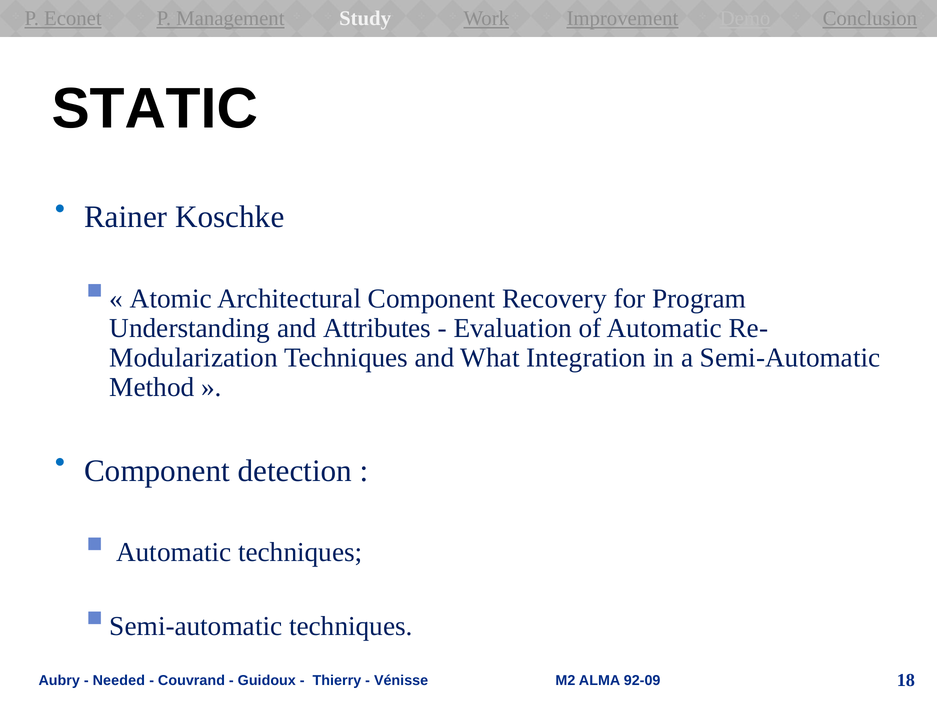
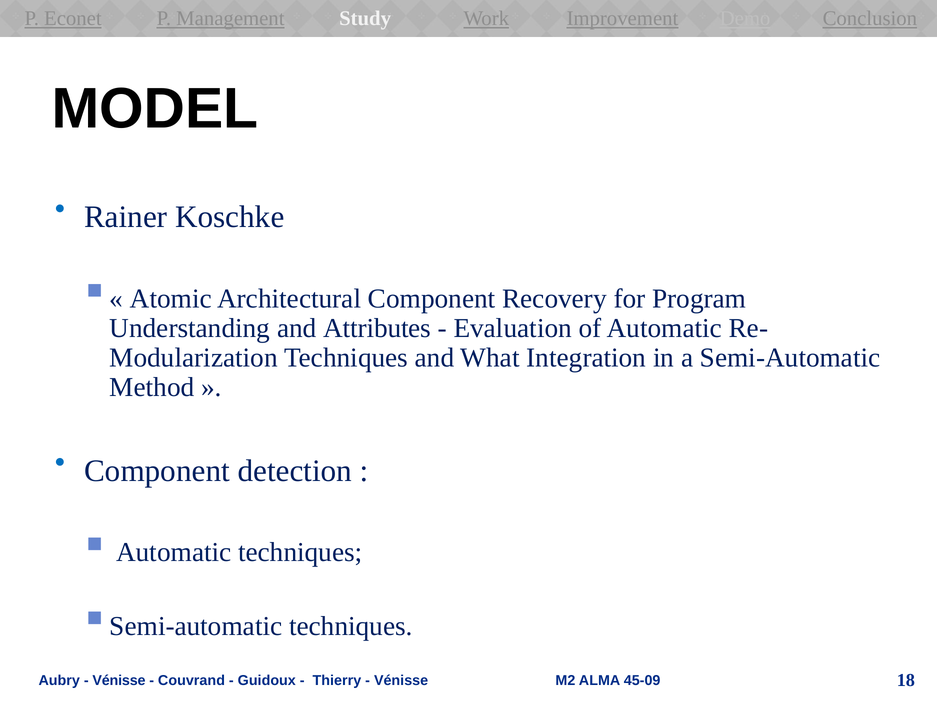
STATIC: STATIC -> MODEL
Needed at (119, 680): Needed -> Vénisse
92-09: 92-09 -> 45-09
